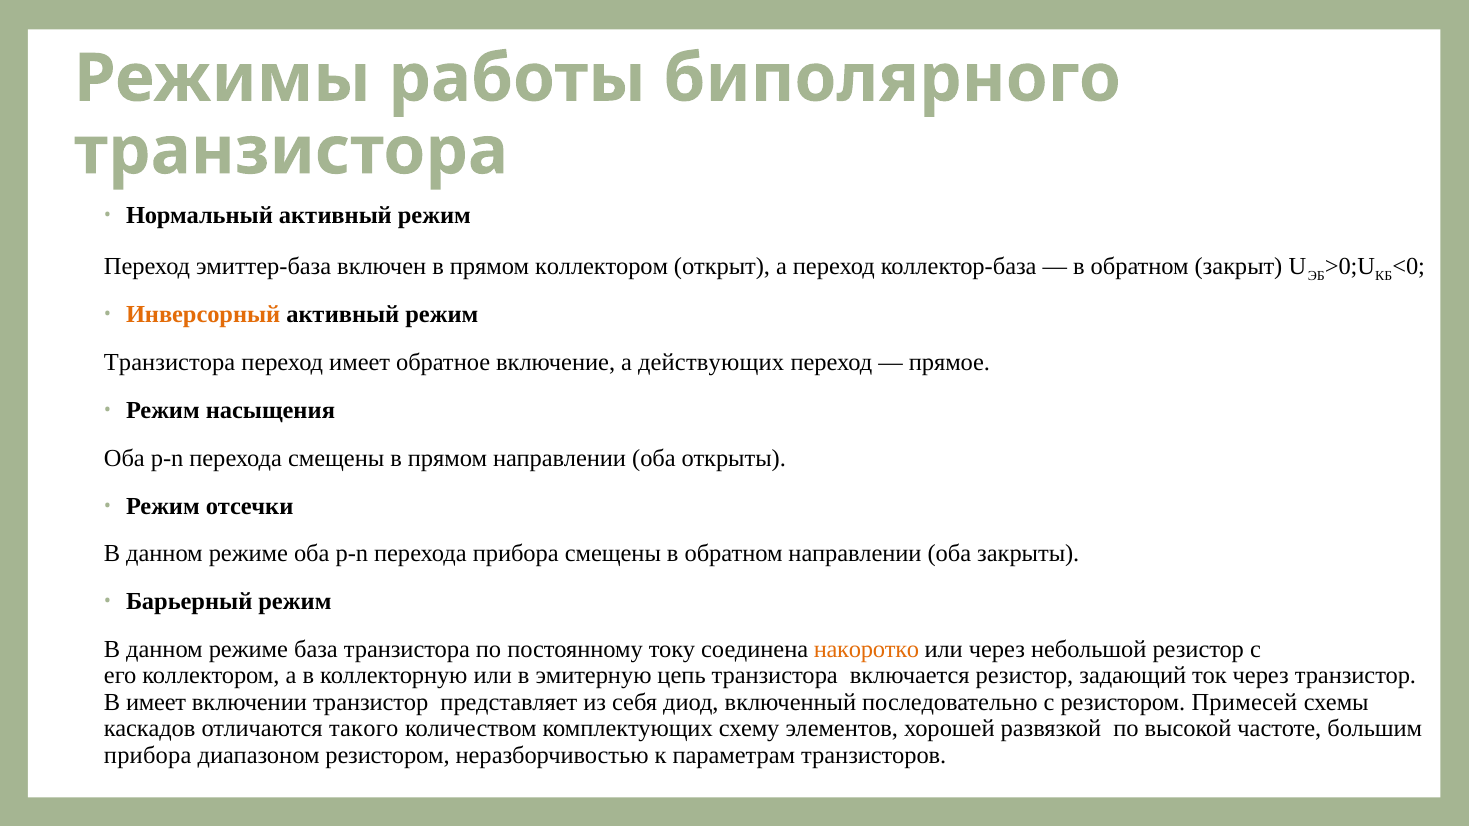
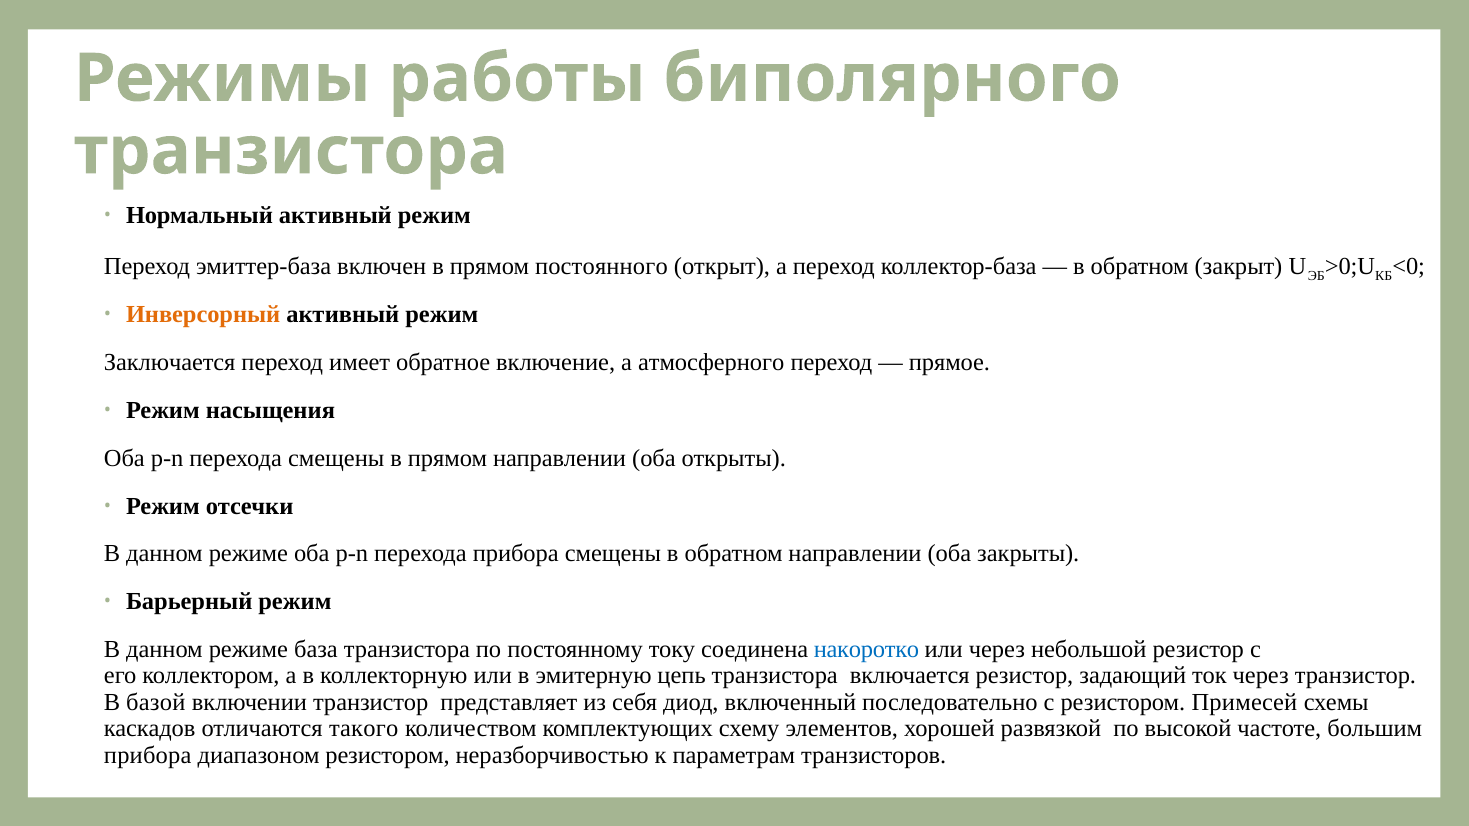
прямом коллектором: коллектором -> постоянного
Транзистора at (170, 363): Транзистора -> Заключается
действующих: действующих -> атмосферного
накоротко colour: orange -> blue
В имеет: имеет -> базой
